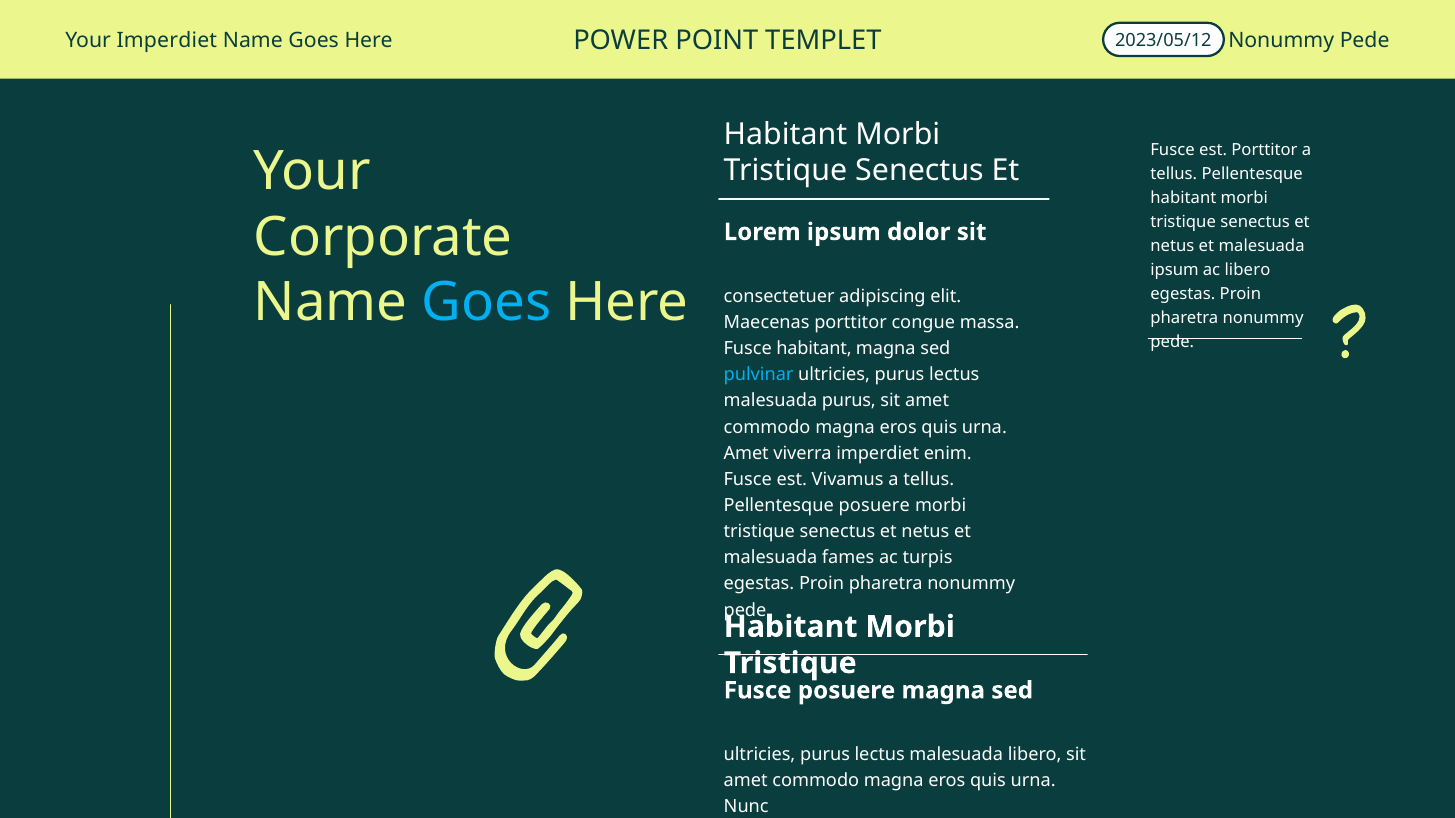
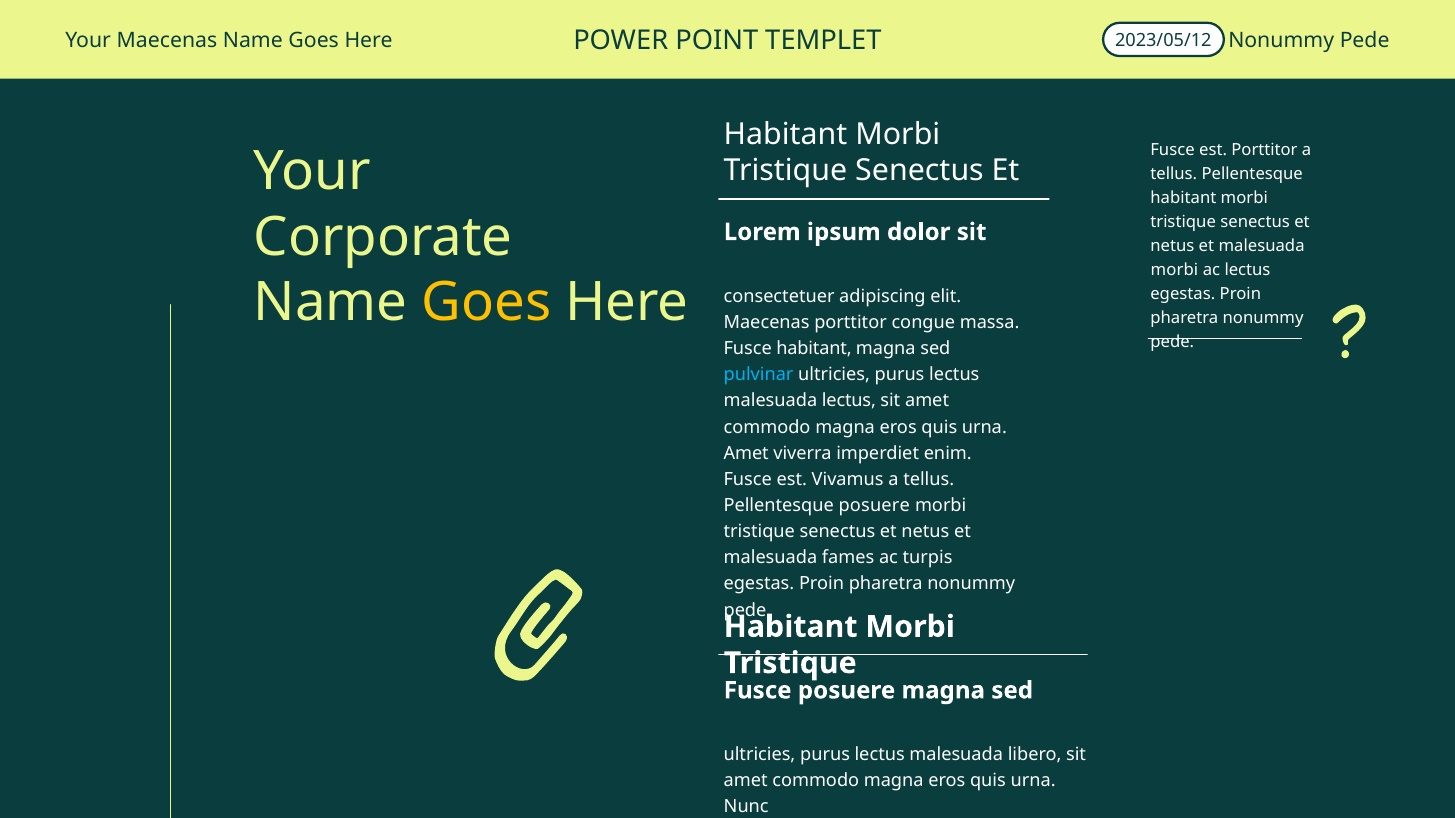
Your Imperdiet: Imperdiet -> Maecenas
ipsum at (1175, 270): ipsum -> morbi
ac libero: libero -> lectus
Goes at (486, 303) colour: light blue -> yellow
malesuada purus: purus -> lectus
